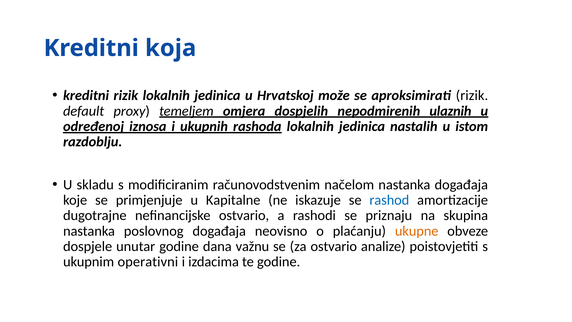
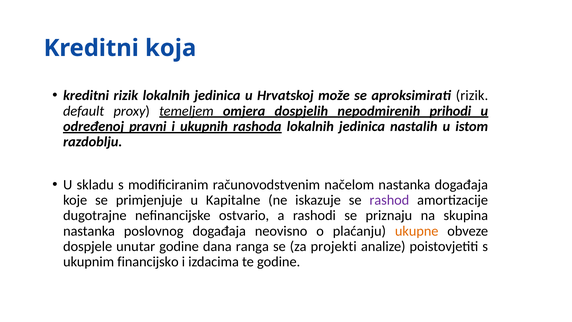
ulaznih: ulaznih -> prihodi
iznosa: iznosa -> pravni
rashod colour: blue -> purple
važnu: važnu -> ranga
za ostvario: ostvario -> projekti
operativni: operativni -> financijsko
